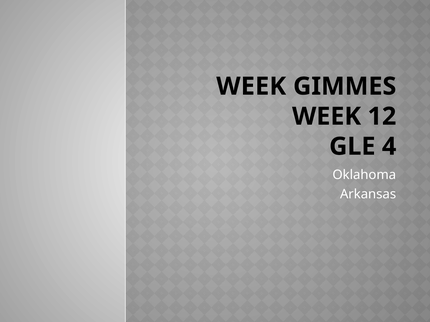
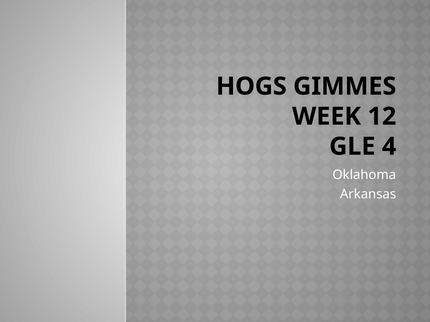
WEEK at (251, 86): WEEK -> HOGS
